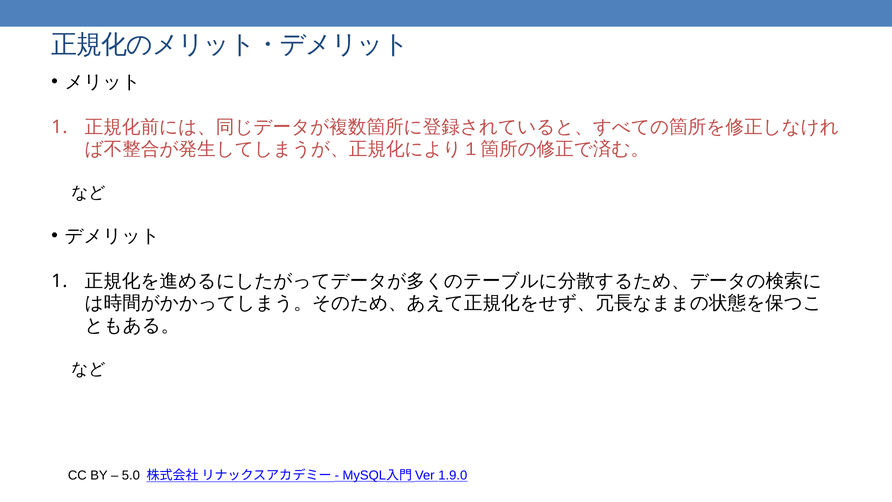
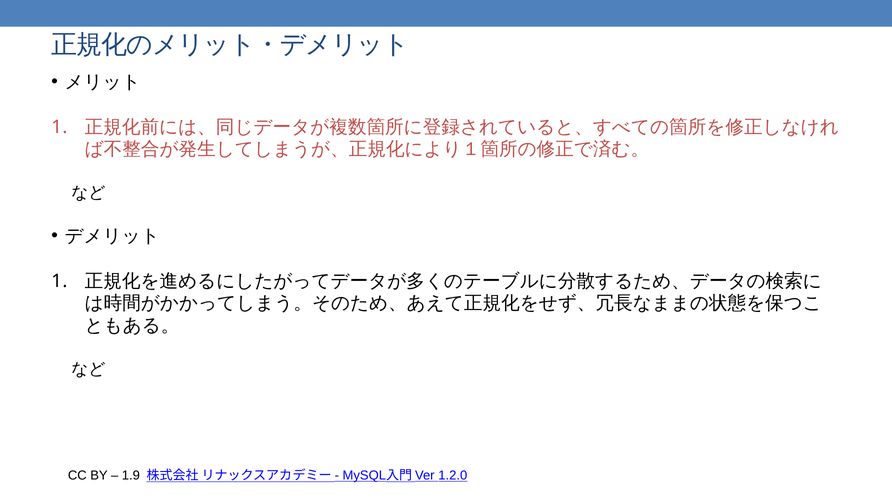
5.0: 5.0 -> 1.9
1.9.0: 1.9.0 -> 1.2.0
